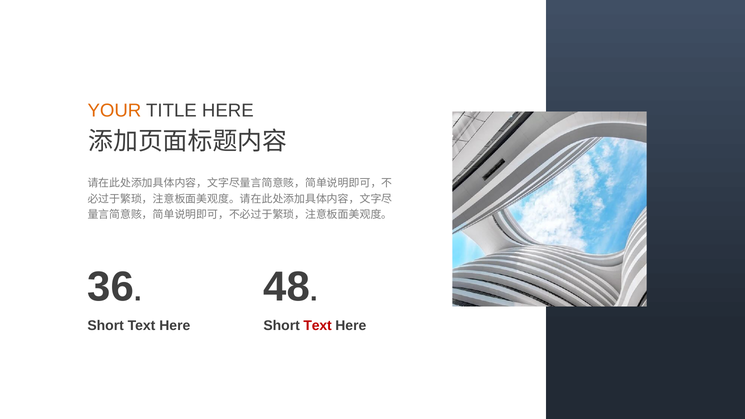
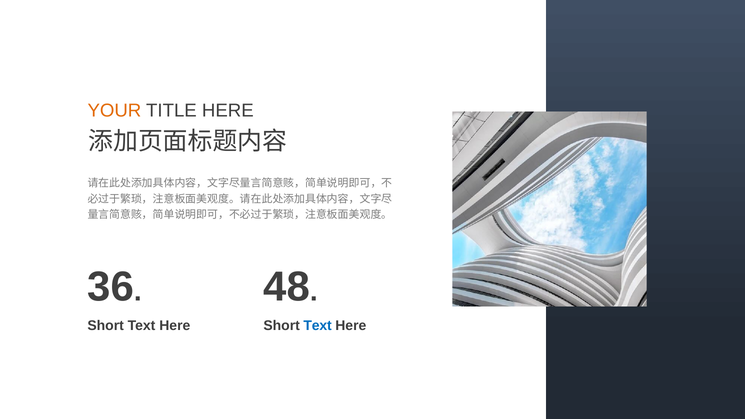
Text at (318, 326) colour: red -> blue
